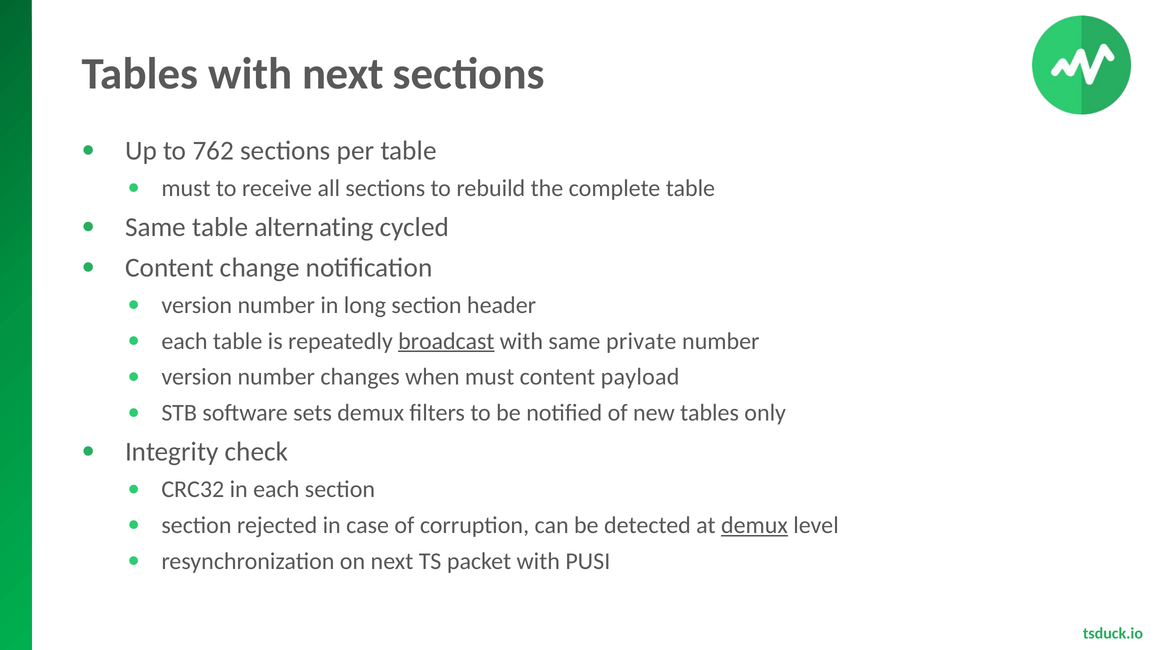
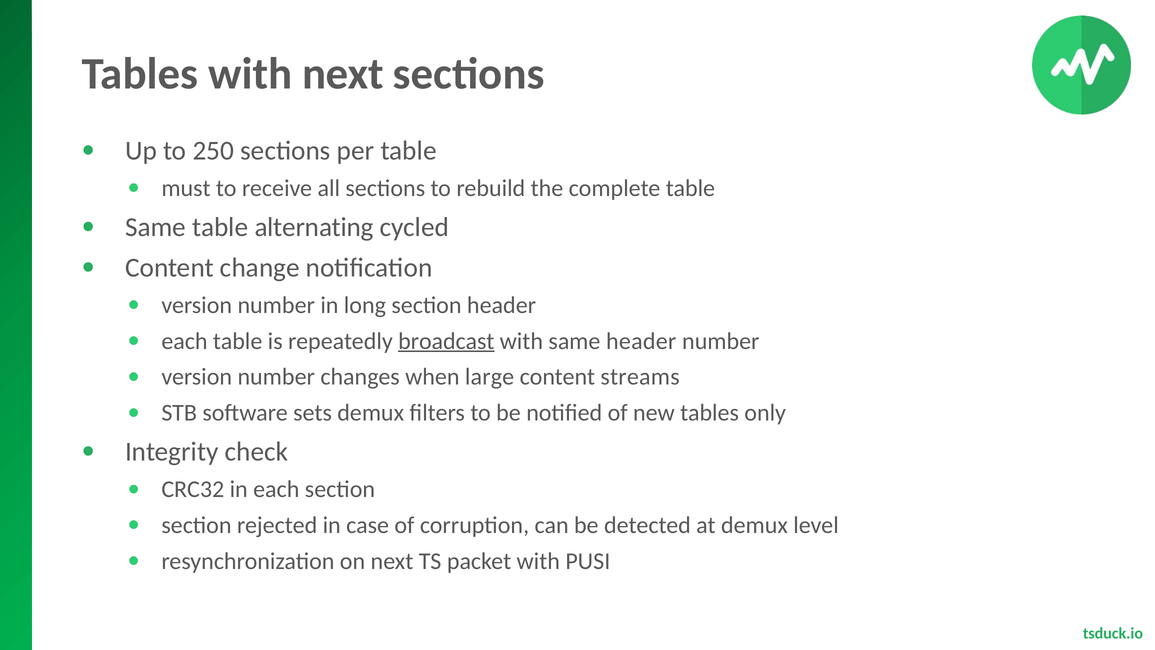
762: 762 -> 250
same private: private -> header
when must: must -> large
payload: payload -> streams
demux at (754, 525) underline: present -> none
